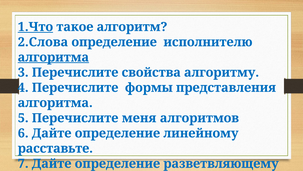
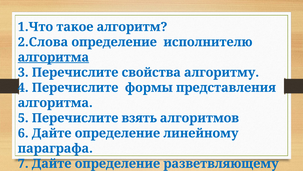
1.Что underline: present -> none
меня: меня -> взять
расставьте: расставьте -> параграфа
